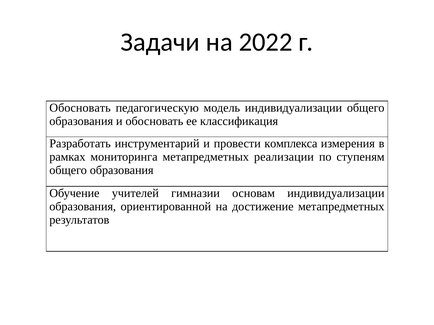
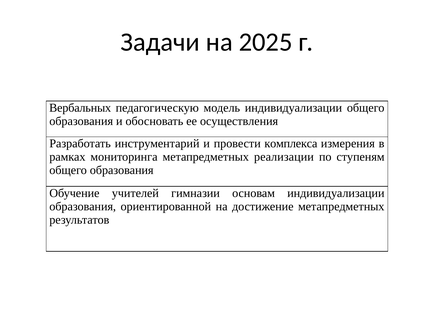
2022: 2022 -> 2025
Обосновать at (80, 108): Обосновать -> Вербальных
классификация: классификация -> осуществления
